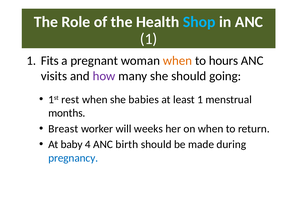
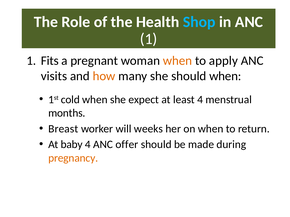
hours: hours -> apply
how colour: purple -> orange
should going: going -> when
rest: rest -> cold
babies: babies -> expect
least 1: 1 -> 4
birth: birth -> offer
pregnancy colour: blue -> orange
